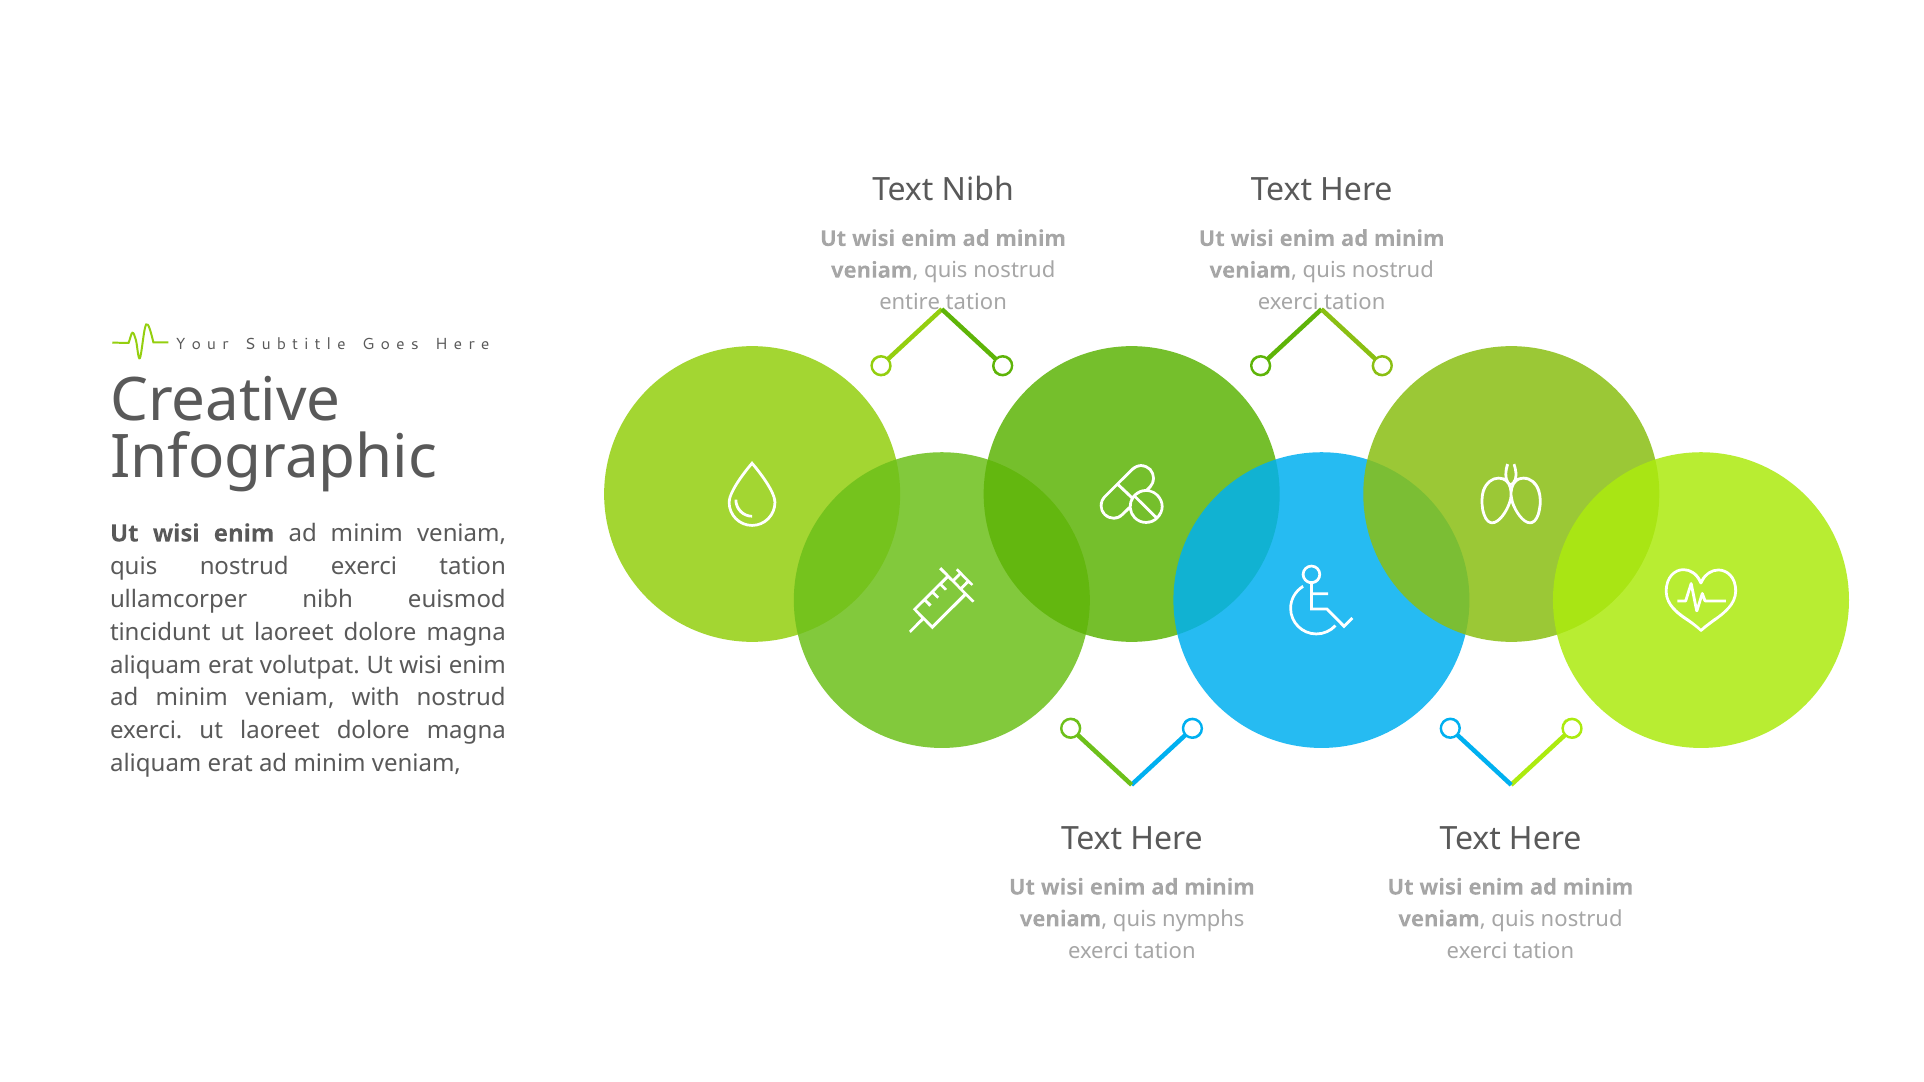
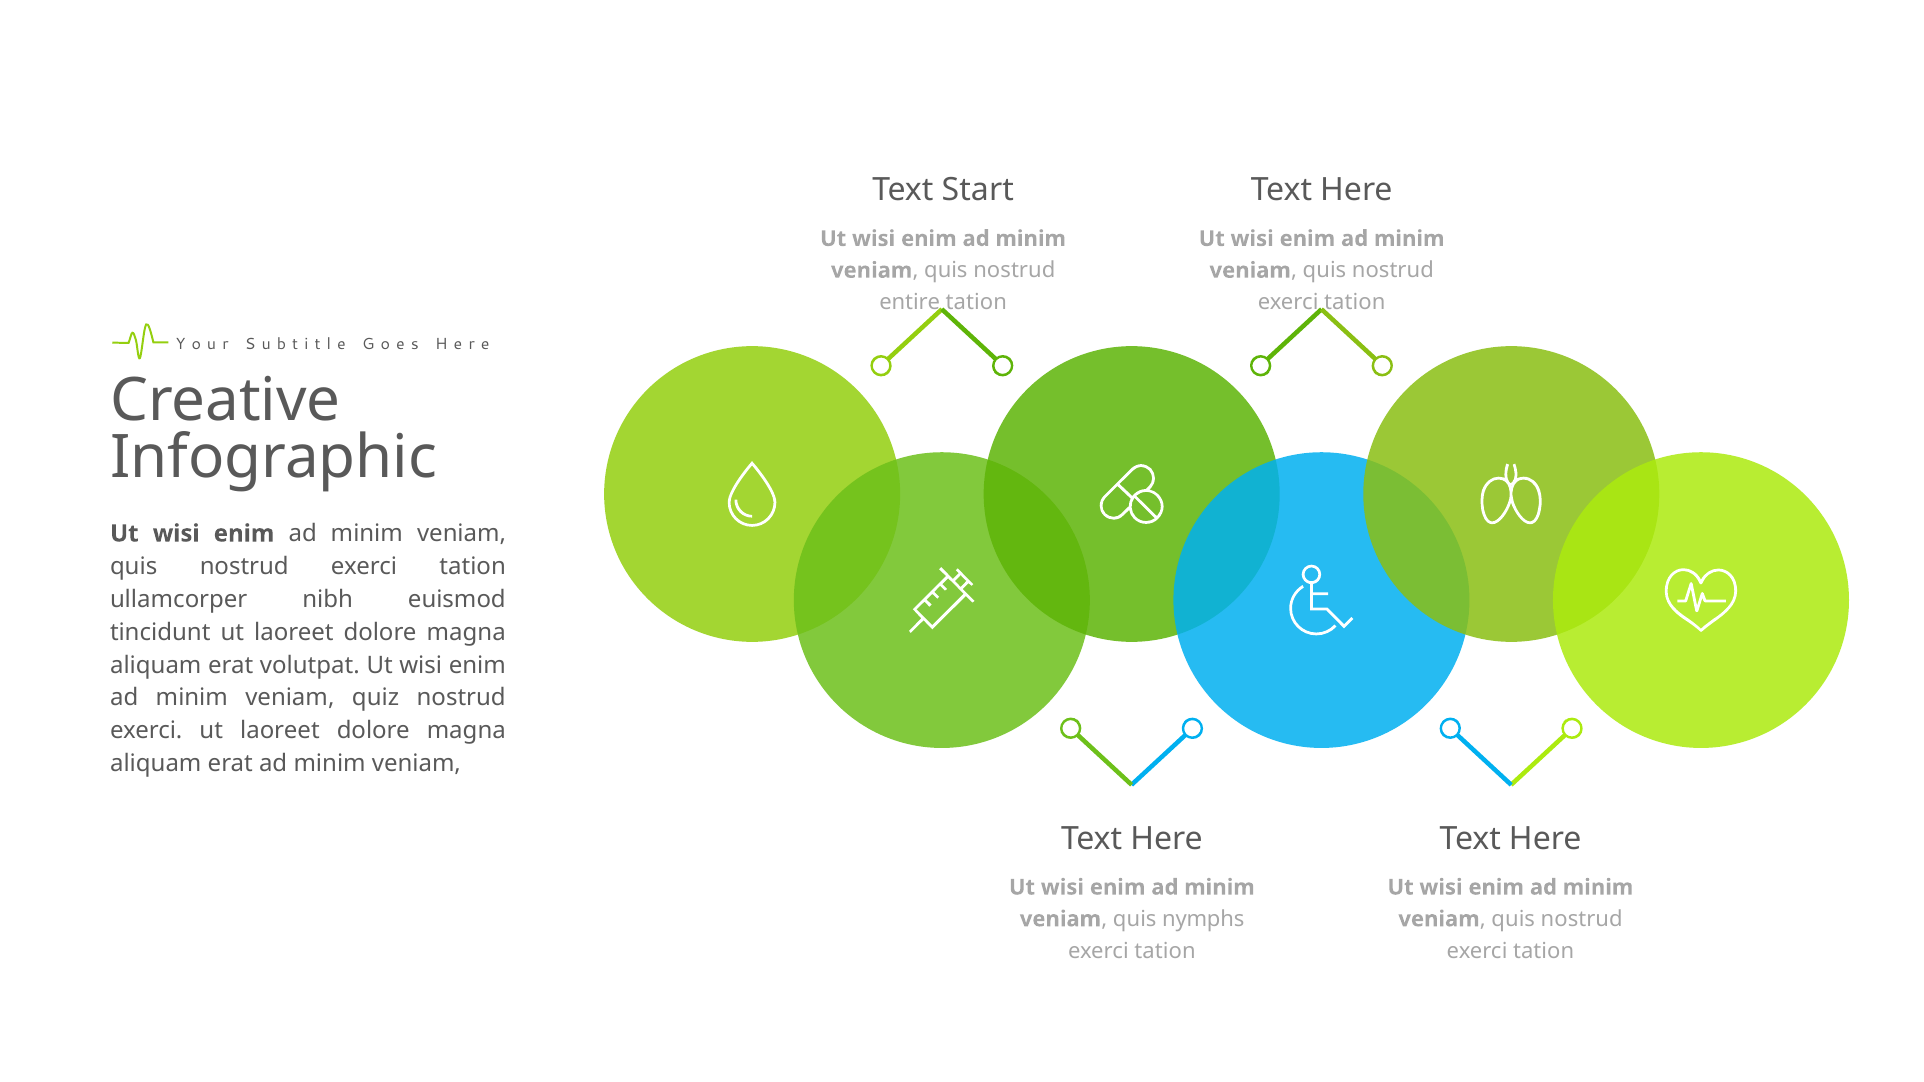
Text Nibh: Nibh -> Start
with: with -> quiz
